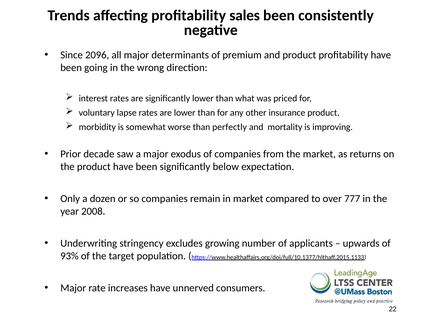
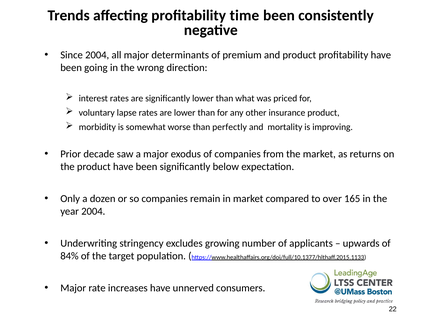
sales: sales -> time
Since 2096: 2096 -> 2004
777: 777 -> 165
year 2008: 2008 -> 2004
93%: 93% -> 84%
